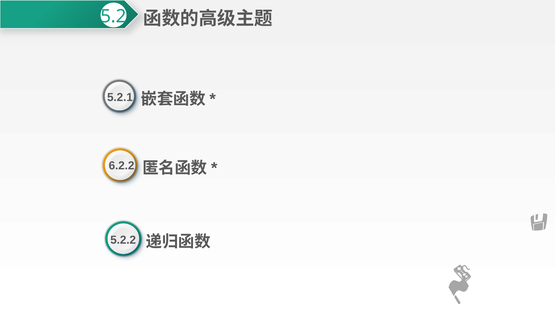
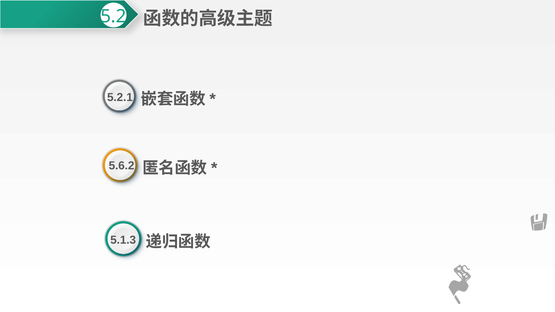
6.2.2: 6.2.2 -> 5.6.2
5.2.2: 5.2.2 -> 5.1.3
